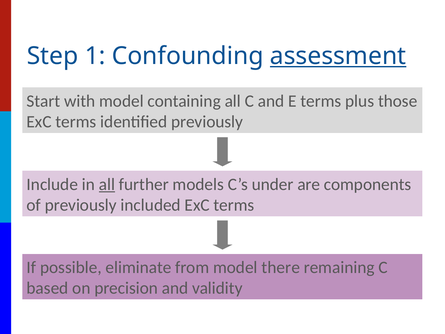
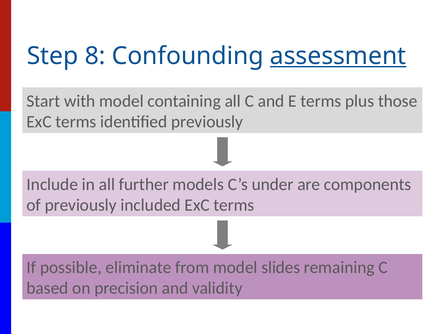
1: 1 -> 8
all at (107, 184) underline: present -> none
there: there -> slides
